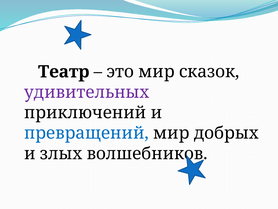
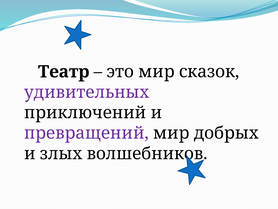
превращений colour: blue -> purple
